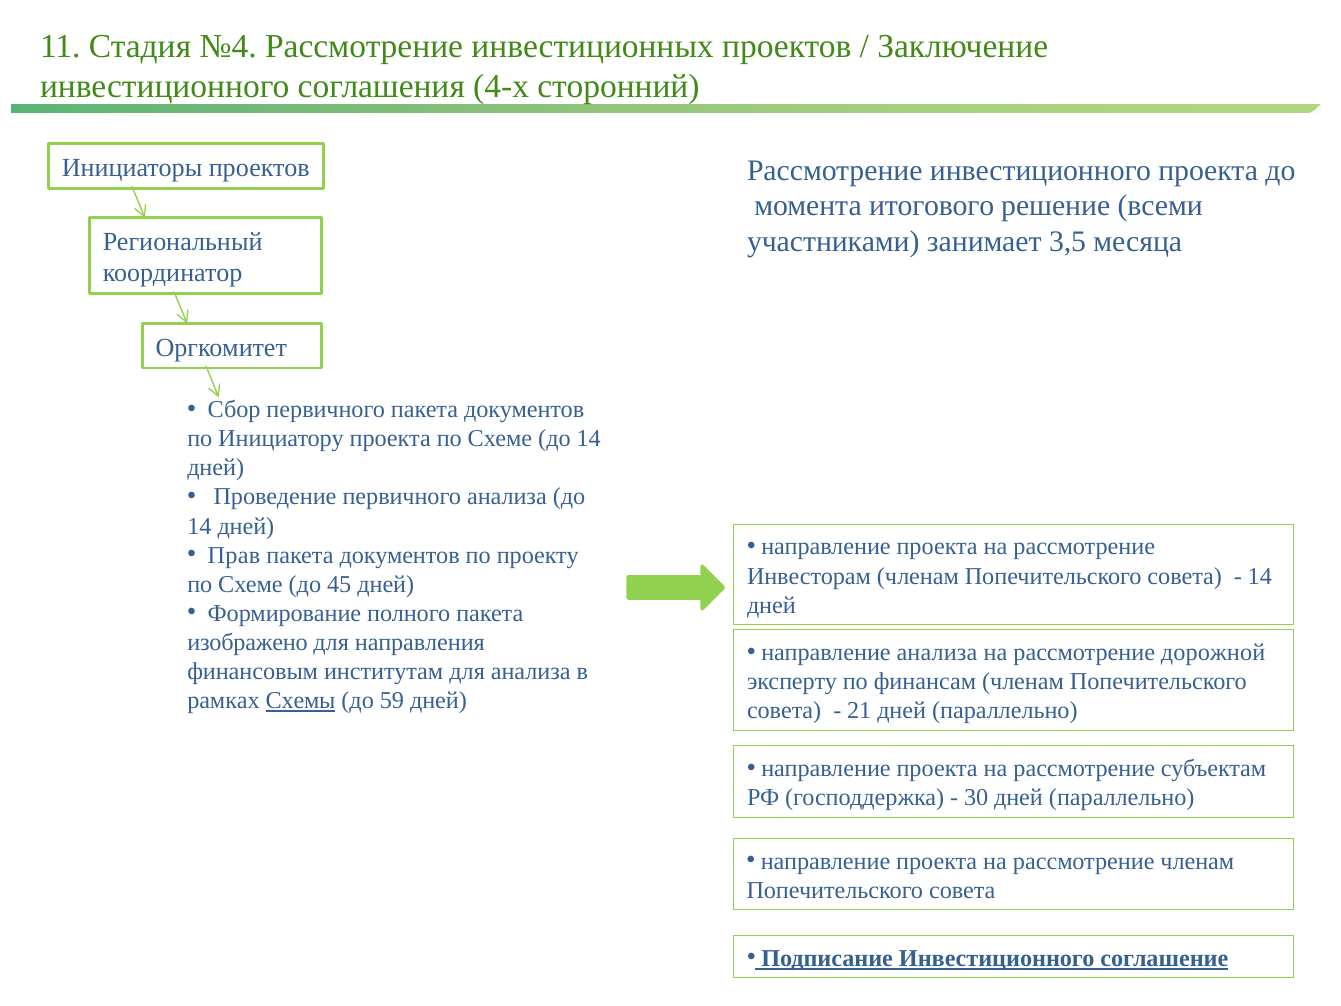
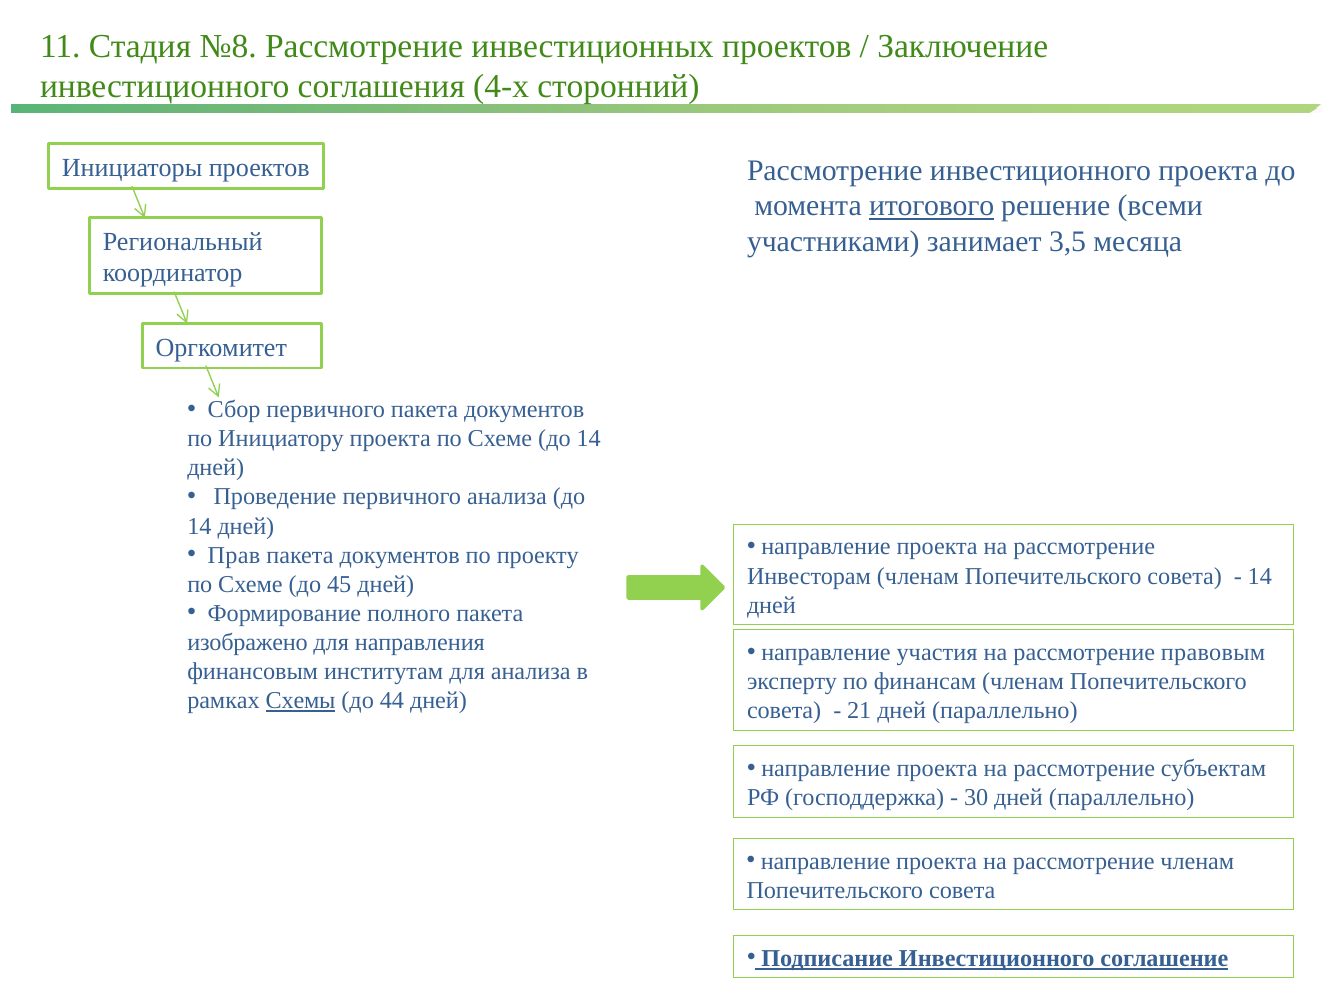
№4: №4 -> №8
итогового underline: none -> present
направление анализа: анализа -> участия
дорожной: дорожной -> правовым
59: 59 -> 44
